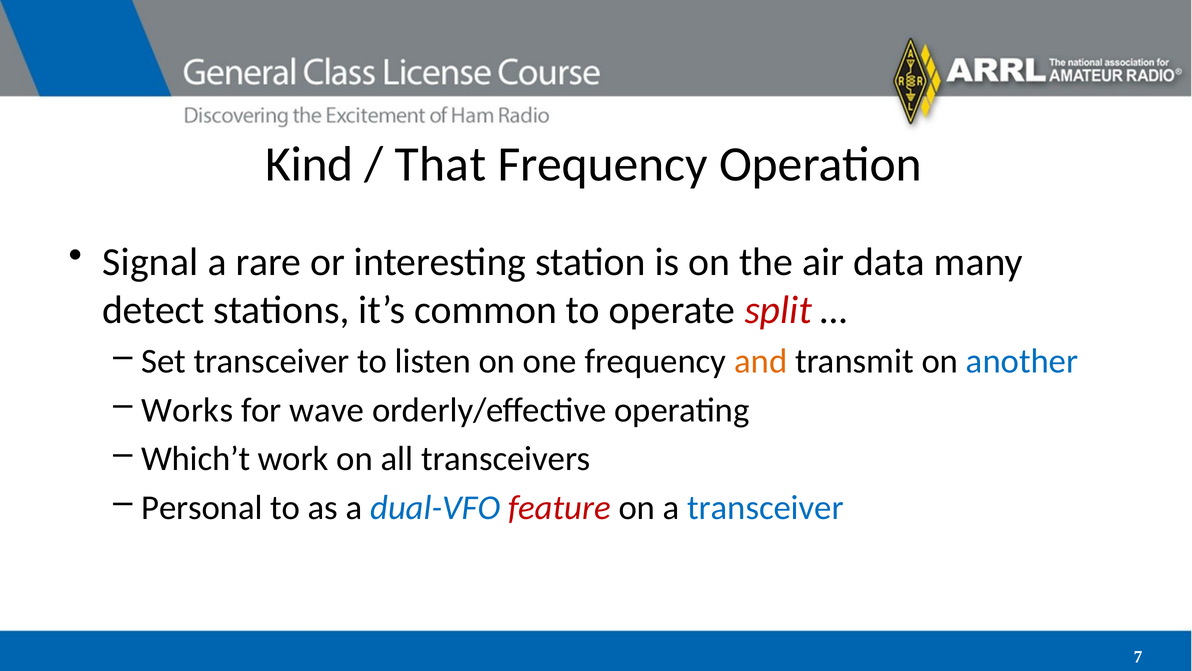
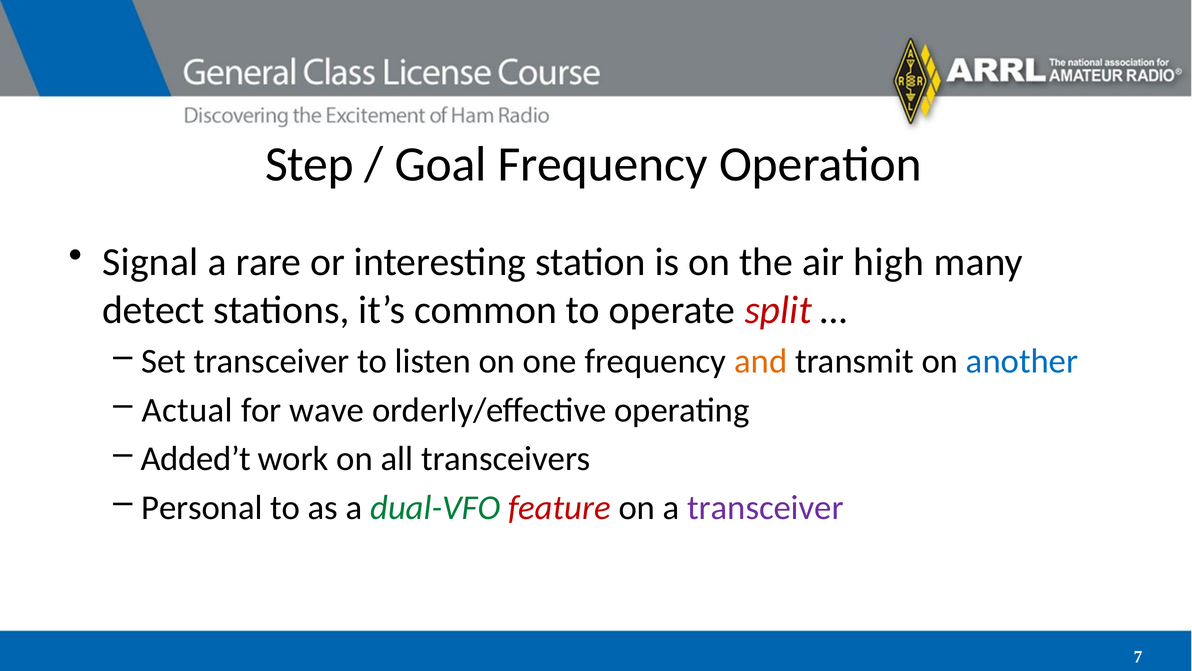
Kind: Kind -> Step
That: That -> Goal
data: data -> high
Works: Works -> Actual
Which’t: Which’t -> Added’t
dual-VFO colour: blue -> green
transceiver at (765, 507) colour: blue -> purple
